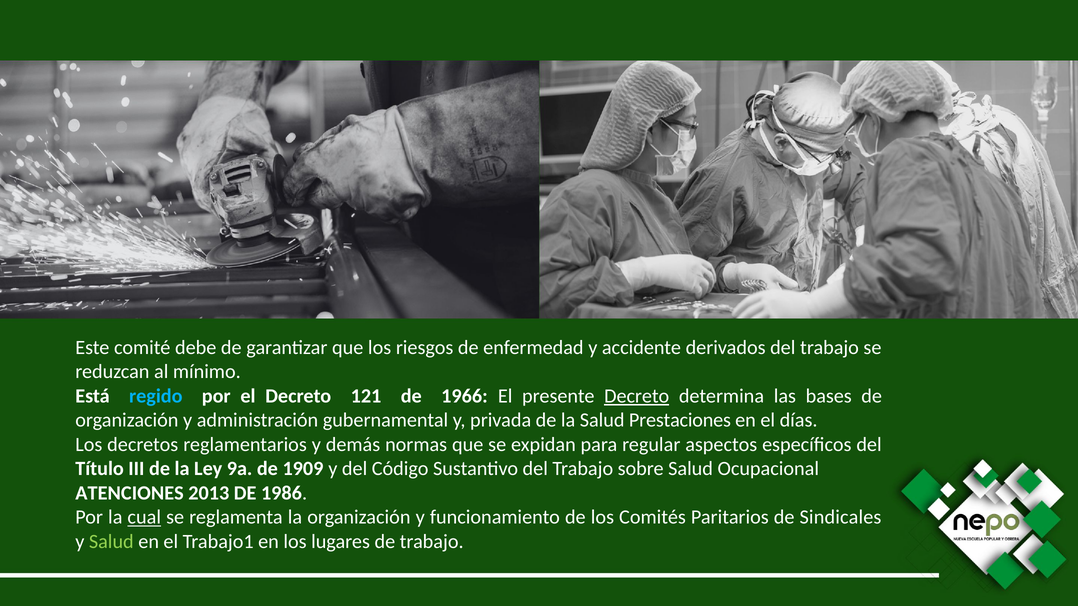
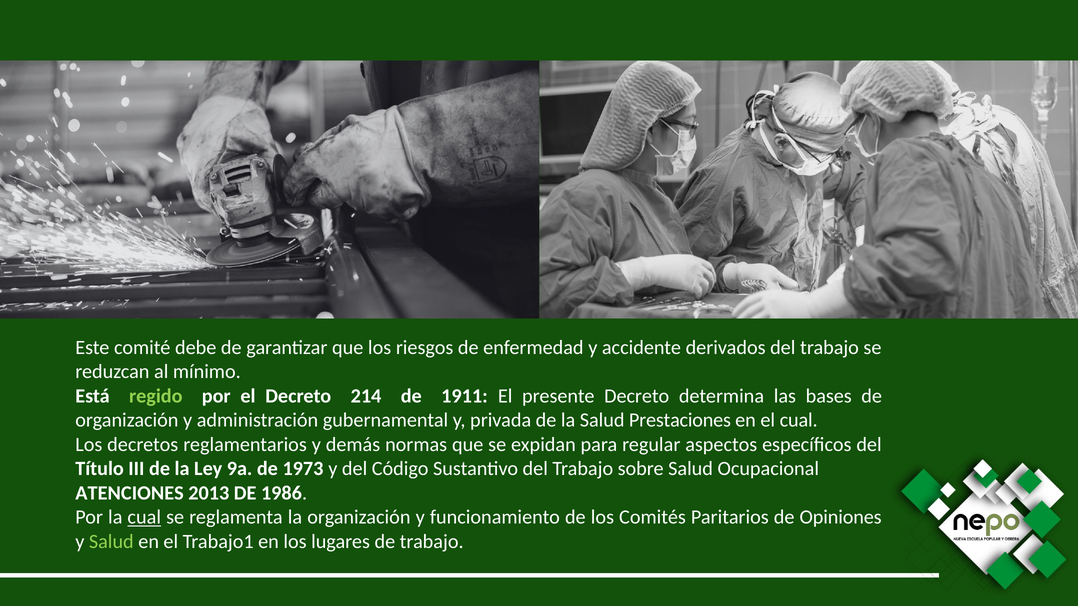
regido colour: light blue -> light green
121: 121 -> 214
1966: 1966 -> 1911
Decreto at (637, 396) underline: present -> none
el días: días -> cual
1909: 1909 -> 1973
Sindicales: Sindicales -> Opiniones
